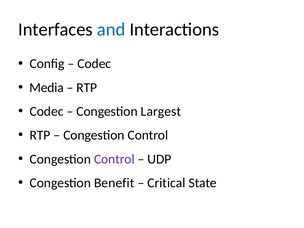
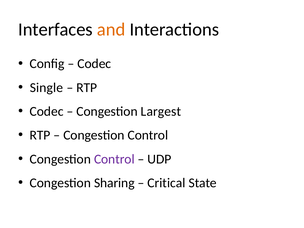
and colour: blue -> orange
Media: Media -> Single
Benefit: Benefit -> Sharing
